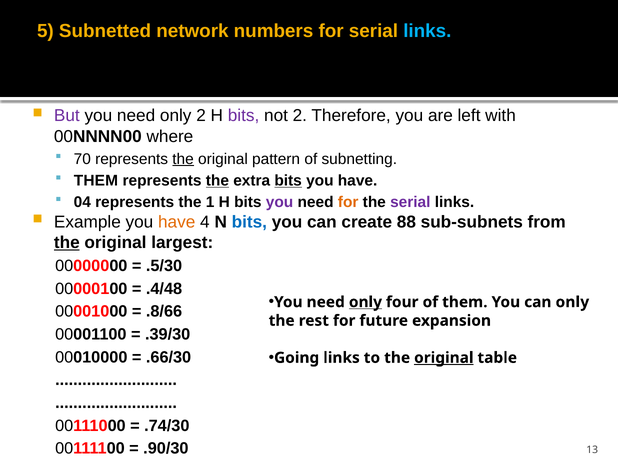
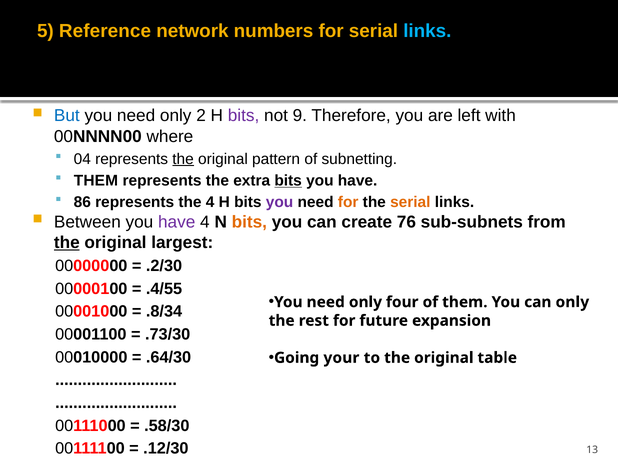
Subnetted: Subnetted -> Reference
But colour: purple -> blue
not 2: 2 -> 9
70: 70 -> 04
the at (217, 180) underline: present -> none
04: 04 -> 86
the 1: 1 -> 4
serial at (410, 202) colour: purple -> orange
Example: Example -> Between
have at (177, 222) colour: orange -> purple
bits at (249, 222) colour: blue -> orange
88: 88 -> 76
.5/30: .5/30 -> .2/30
.4/48: .4/48 -> .4/55
only at (365, 302) underline: present -> none
.8/66: .8/66 -> .8/34
.39/30: .39/30 -> .73/30
.66/30: .66/30 -> .64/30
Going links: links -> your
original at (444, 357) underline: present -> none
.74/30: .74/30 -> .58/30
.90/30: .90/30 -> .12/30
